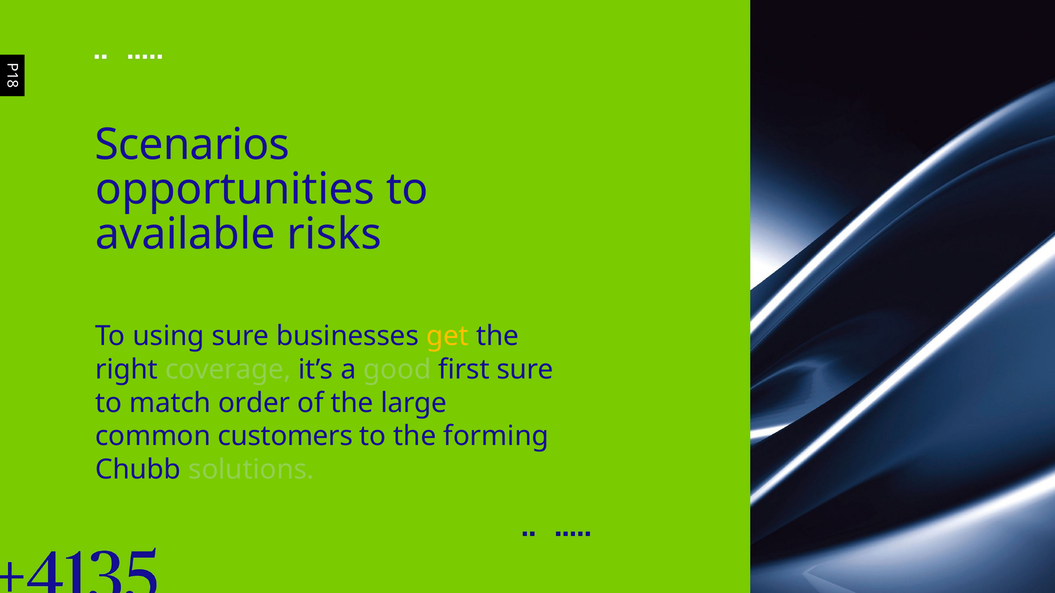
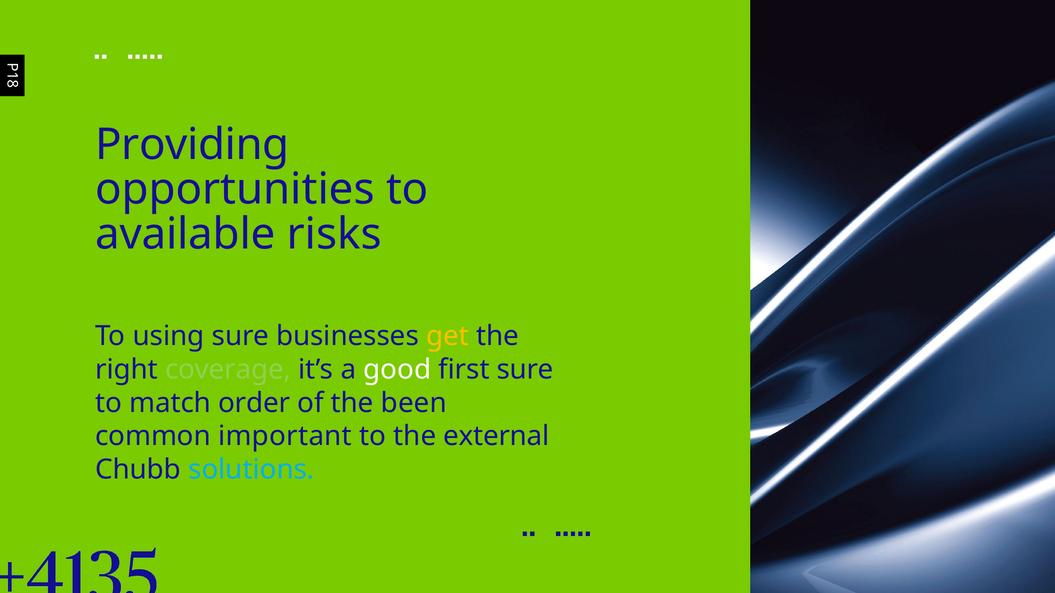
Scenarios: Scenarios -> Providing
good colour: light green -> white
large: large -> been
customers: customers -> important
forming: forming -> external
solutions colour: light green -> light blue
